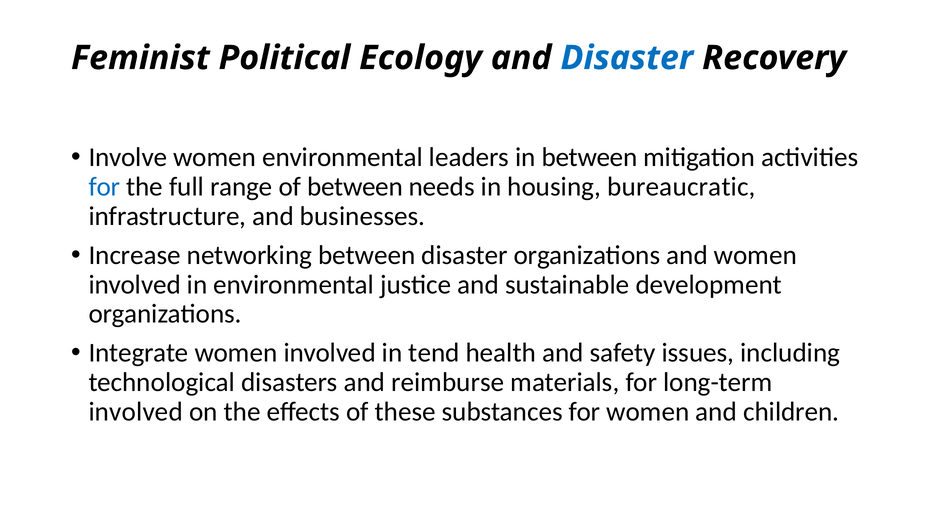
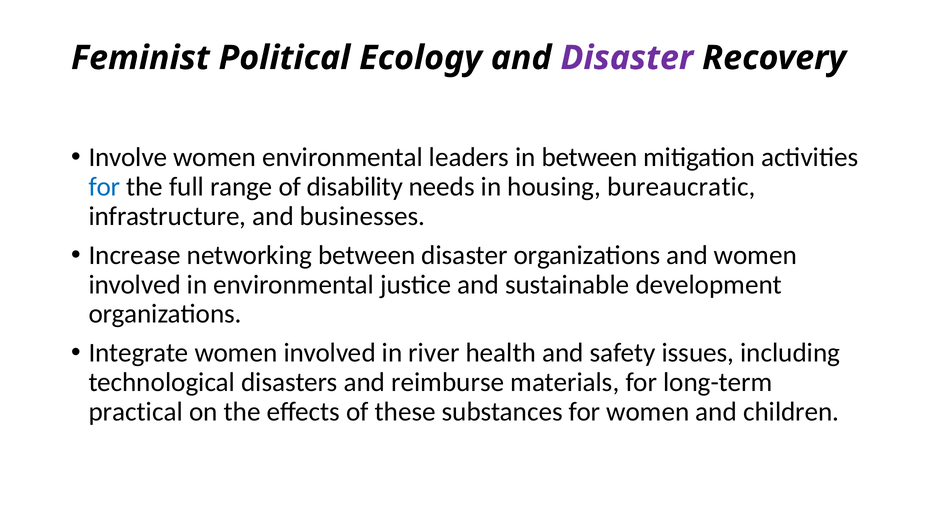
Disaster at (627, 58) colour: blue -> purple
of between: between -> disability
tend: tend -> river
involved at (136, 412): involved -> practical
